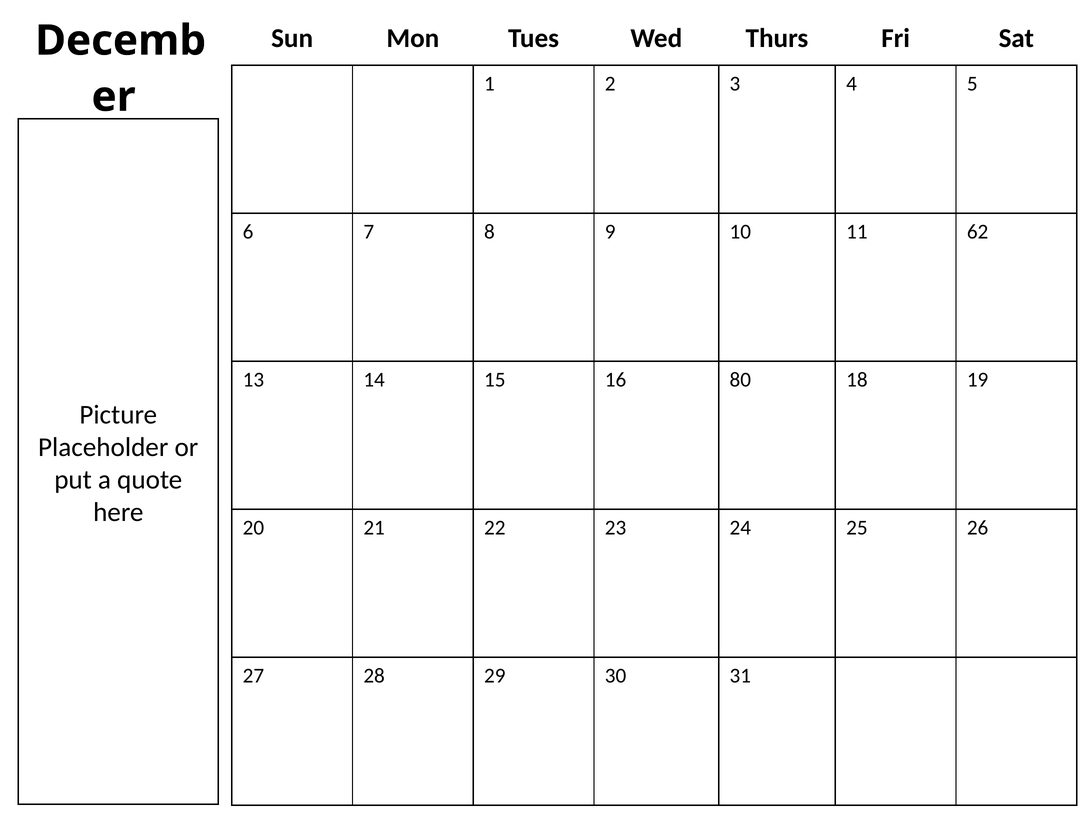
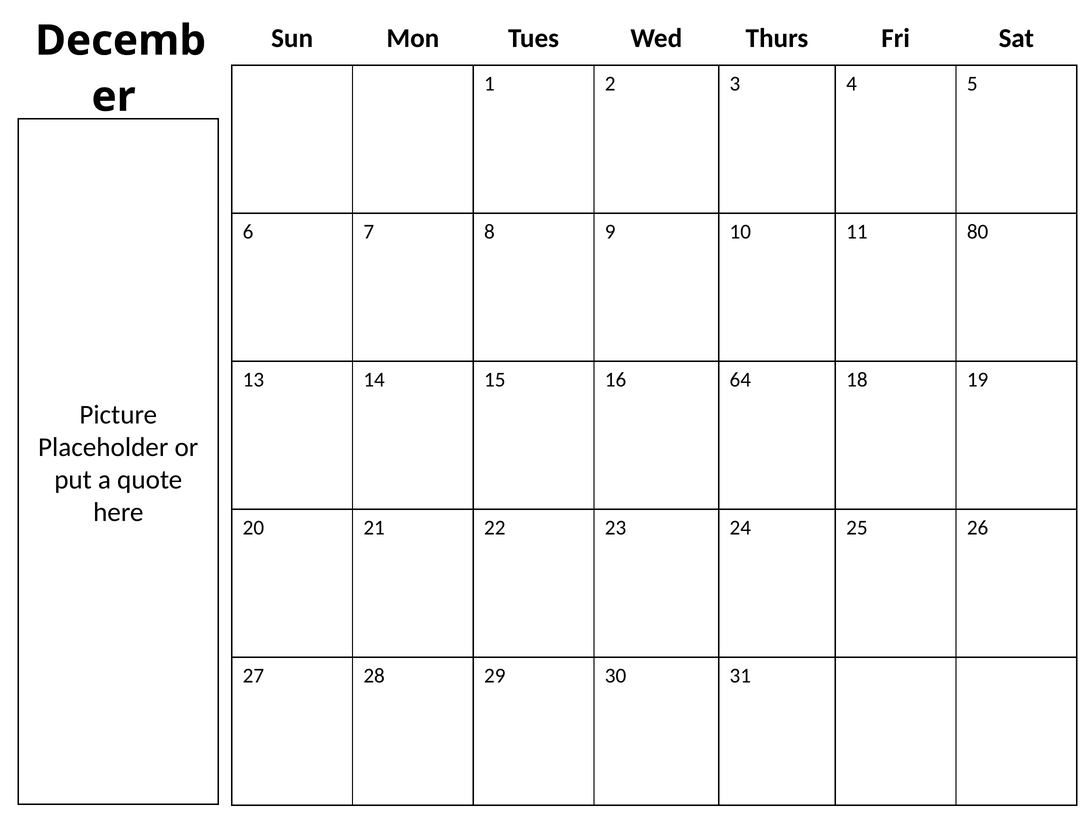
62: 62 -> 80
80: 80 -> 64
